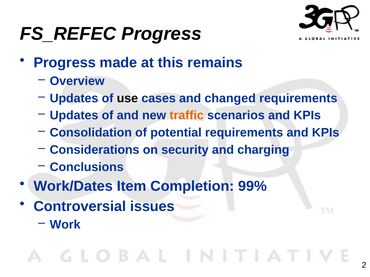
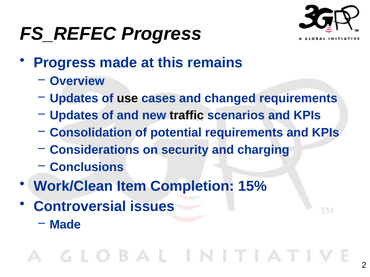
traffic colour: orange -> black
Work/Dates: Work/Dates -> Work/Clean
99%: 99% -> 15%
Work at (65, 225): Work -> Made
